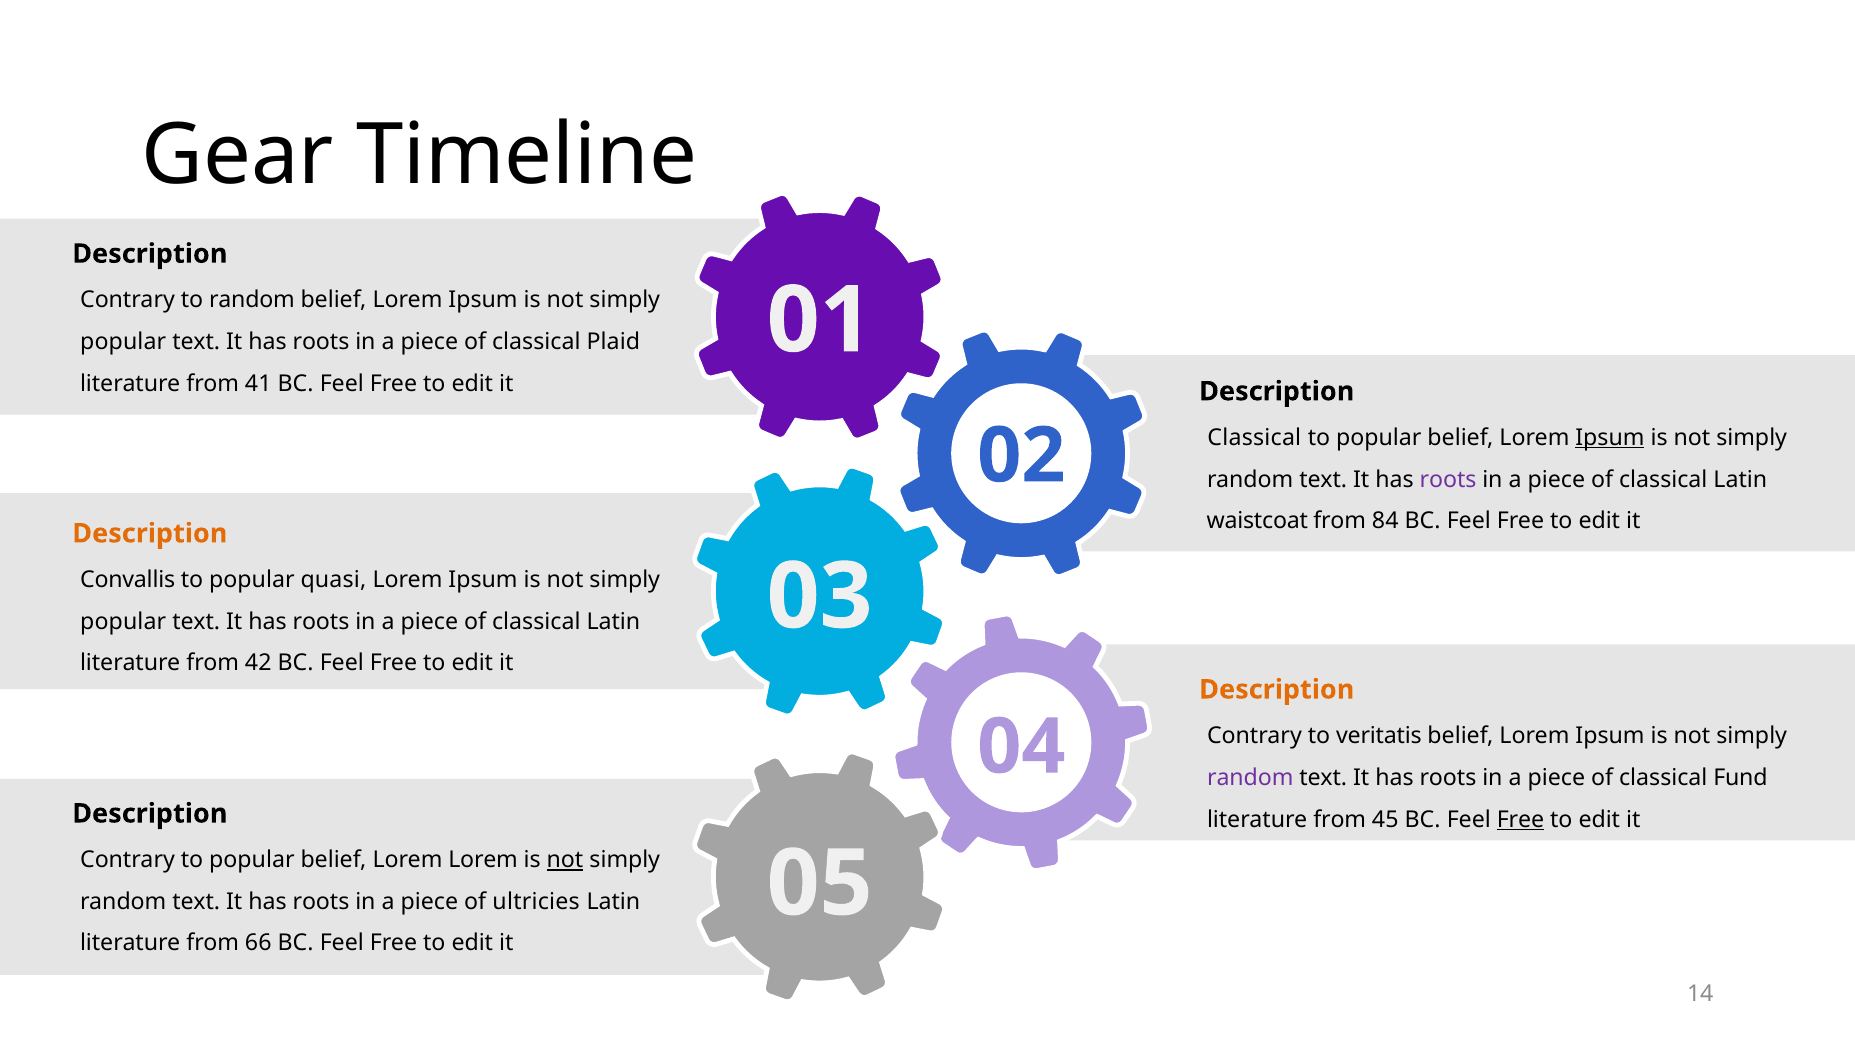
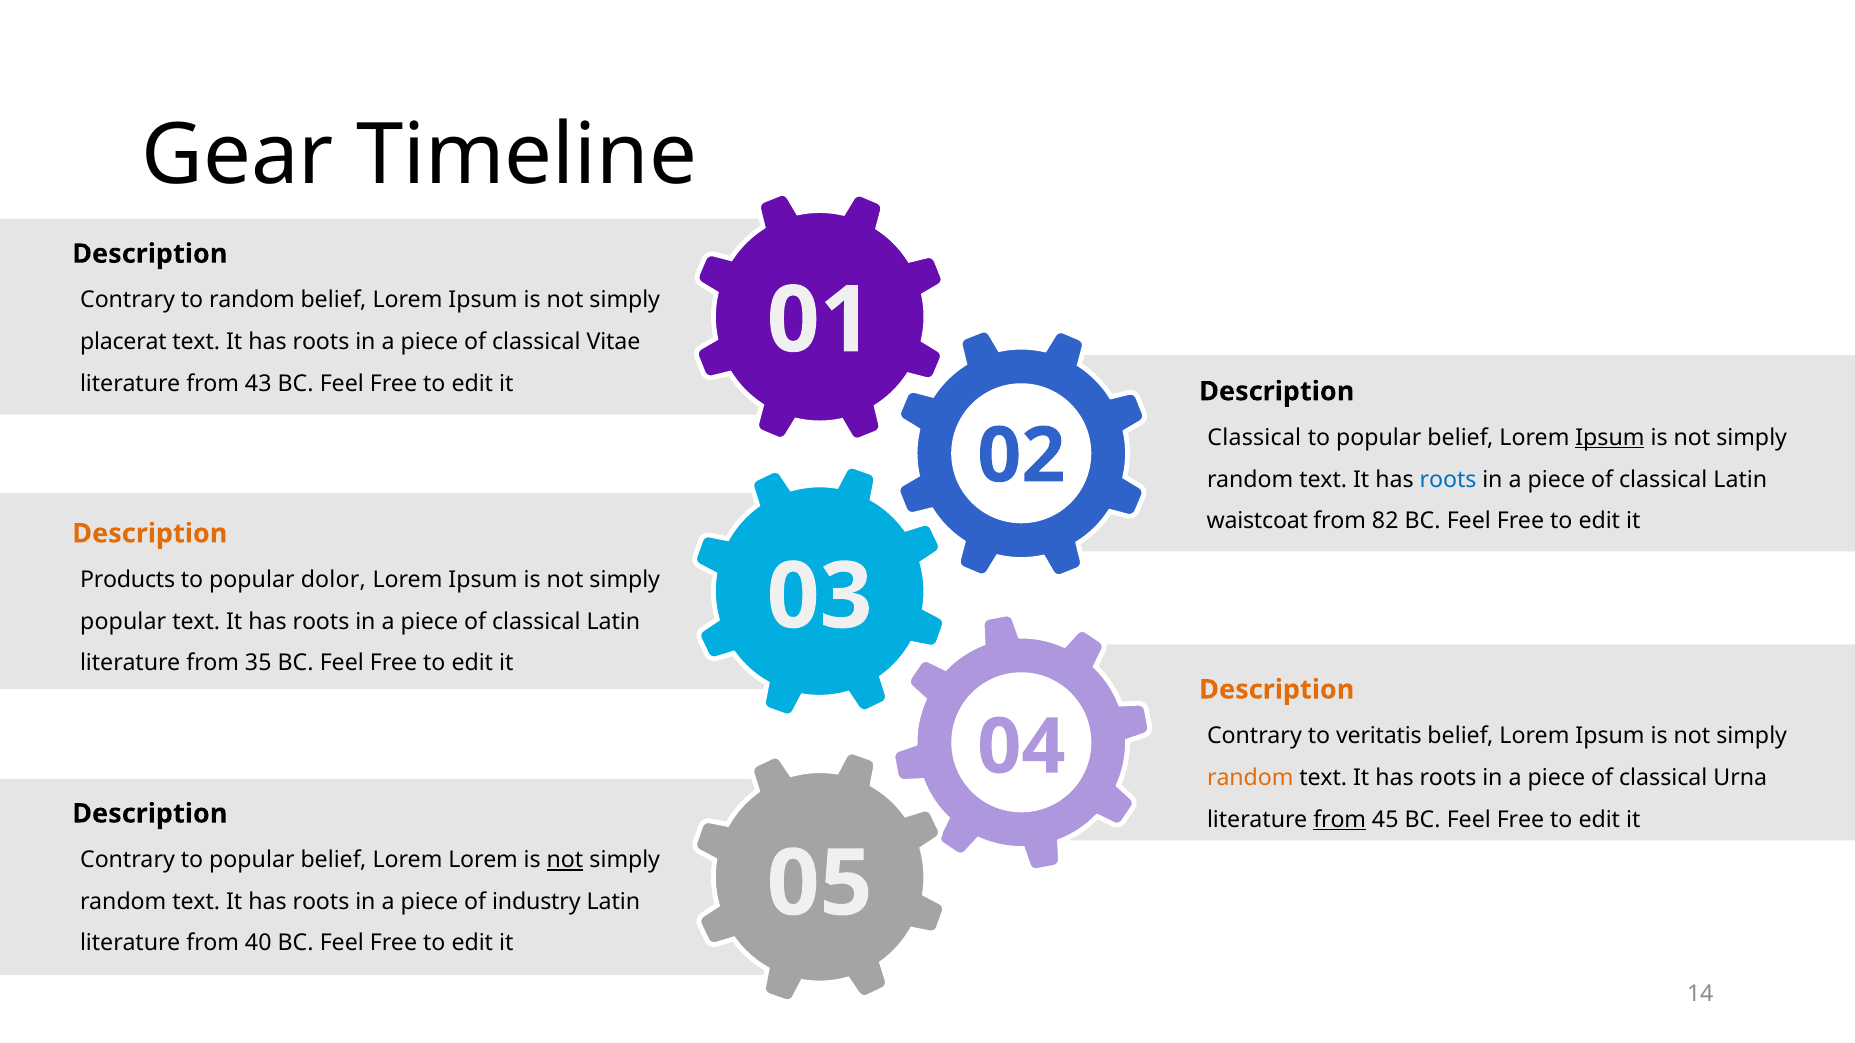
popular at (123, 342): popular -> placerat
Plaid: Plaid -> Vitae
41: 41 -> 43
roots at (1448, 480) colour: purple -> blue
84: 84 -> 82
Convallis: Convallis -> Products
quasi: quasi -> dolor
42: 42 -> 35
random at (1250, 778) colour: purple -> orange
Fund: Fund -> Urna
from at (1340, 820) underline: none -> present
Free at (1521, 820) underline: present -> none
ultricies: ultricies -> industry
66: 66 -> 40
